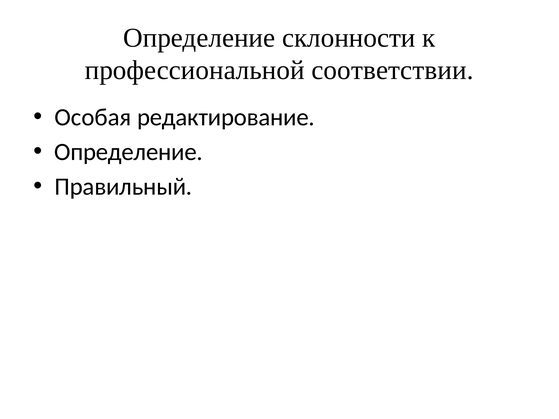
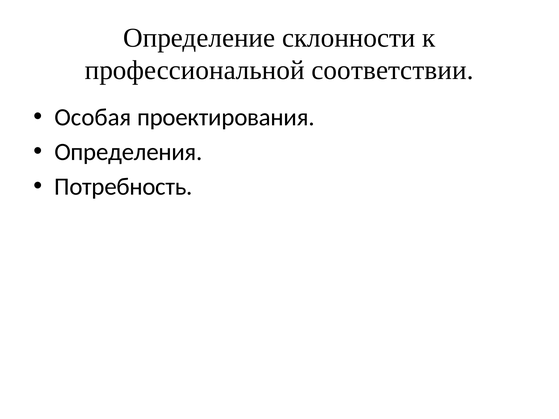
редактирование: редактирование -> проектирования
Определение at (128, 152): Определение -> Определения
Правильный: Правильный -> Потребность
